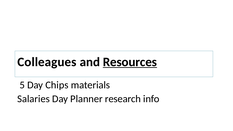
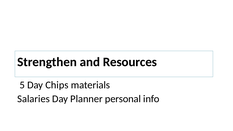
Colleagues: Colleagues -> Strengthen
Resources underline: present -> none
research: research -> personal
